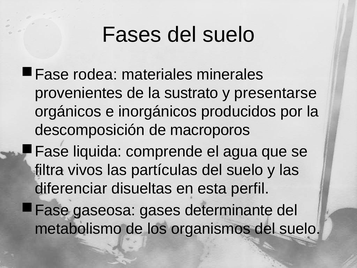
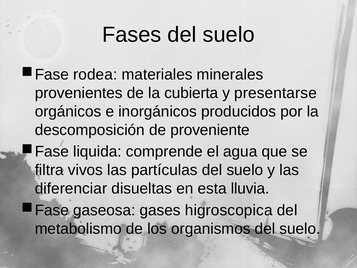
sustrato: sustrato -> cubierta
macroporos: macroporos -> proveniente
perfil: perfil -> lluvia
determinante: determinante -> higroscopica
